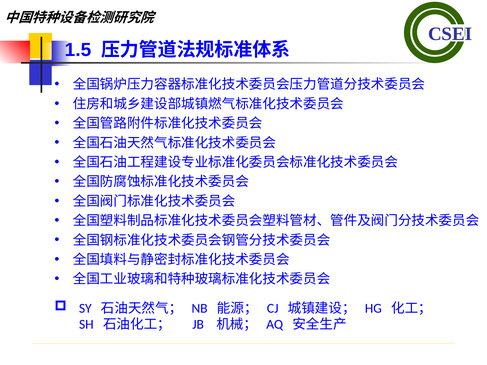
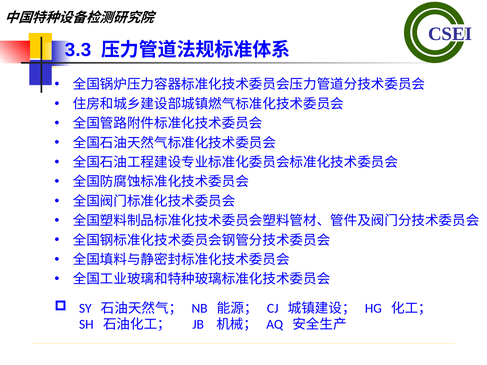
1.5: 1.5 -> 3.3
